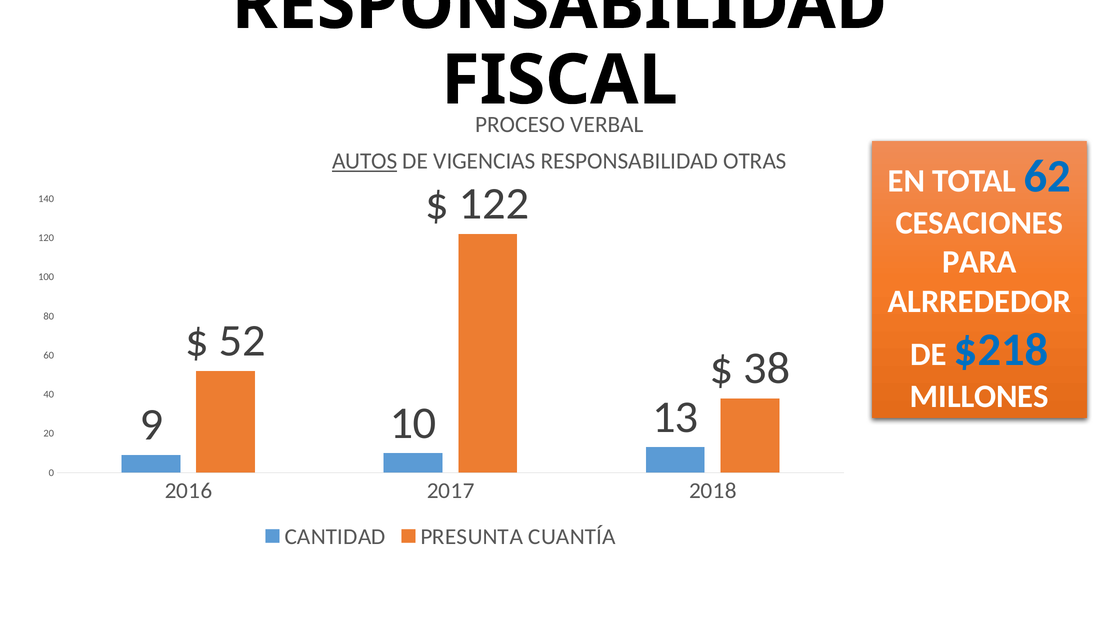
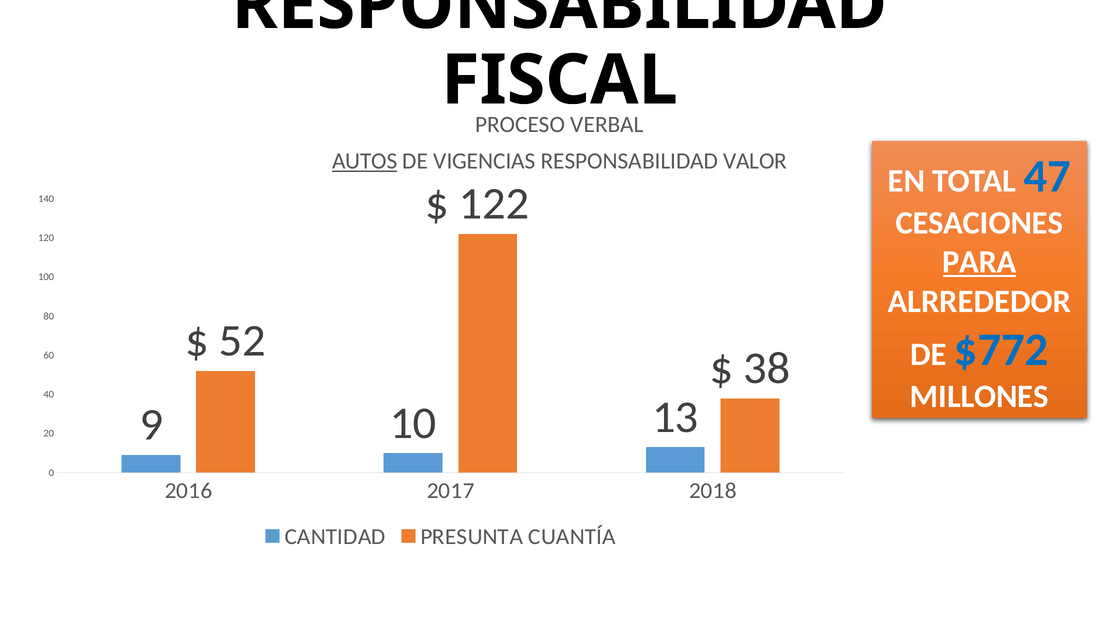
OTRAS: OTRAS -> VALOR
62: 62 -> 47
PARA underline: none -> present
$218: $218 -> $772
